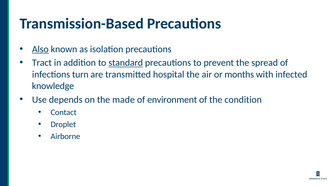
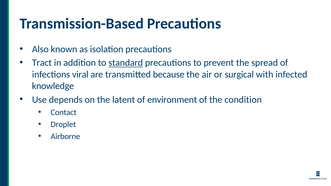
Also underline: present -> none
turn: turn -> viral
hospital: hospital -> because
months: months -> surgical
made: made -> latent
